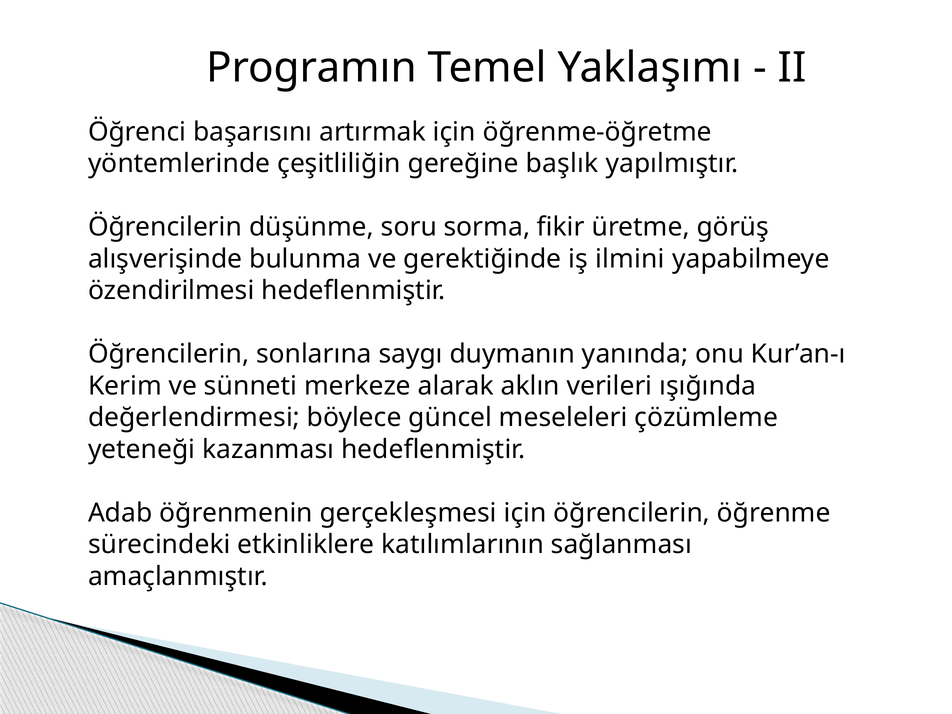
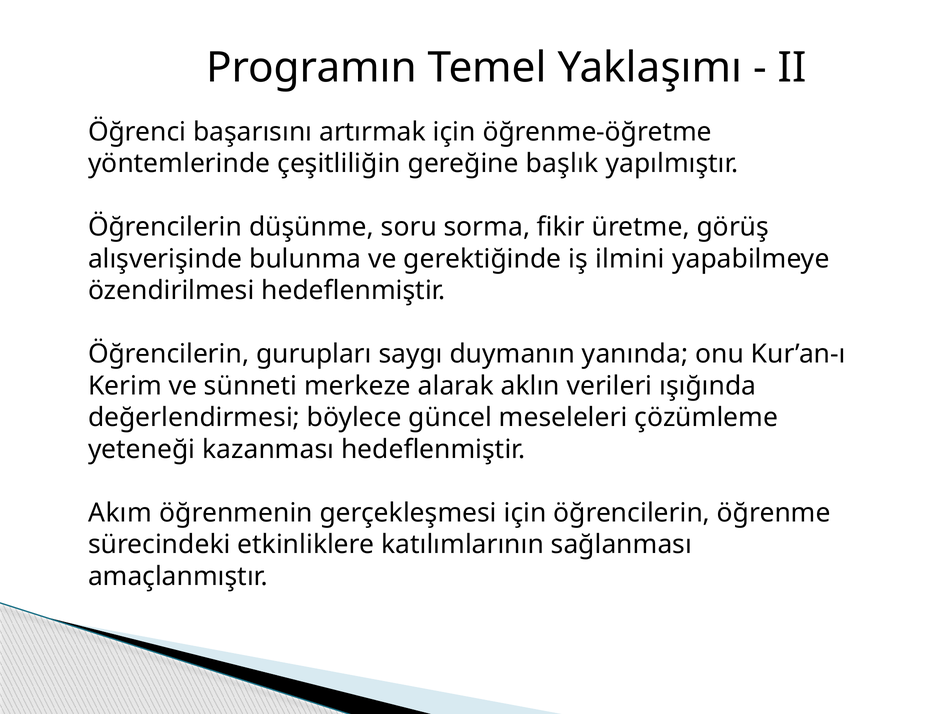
sonlarına: sonlarına -> gurupları
Adab: Adab -> Akım
